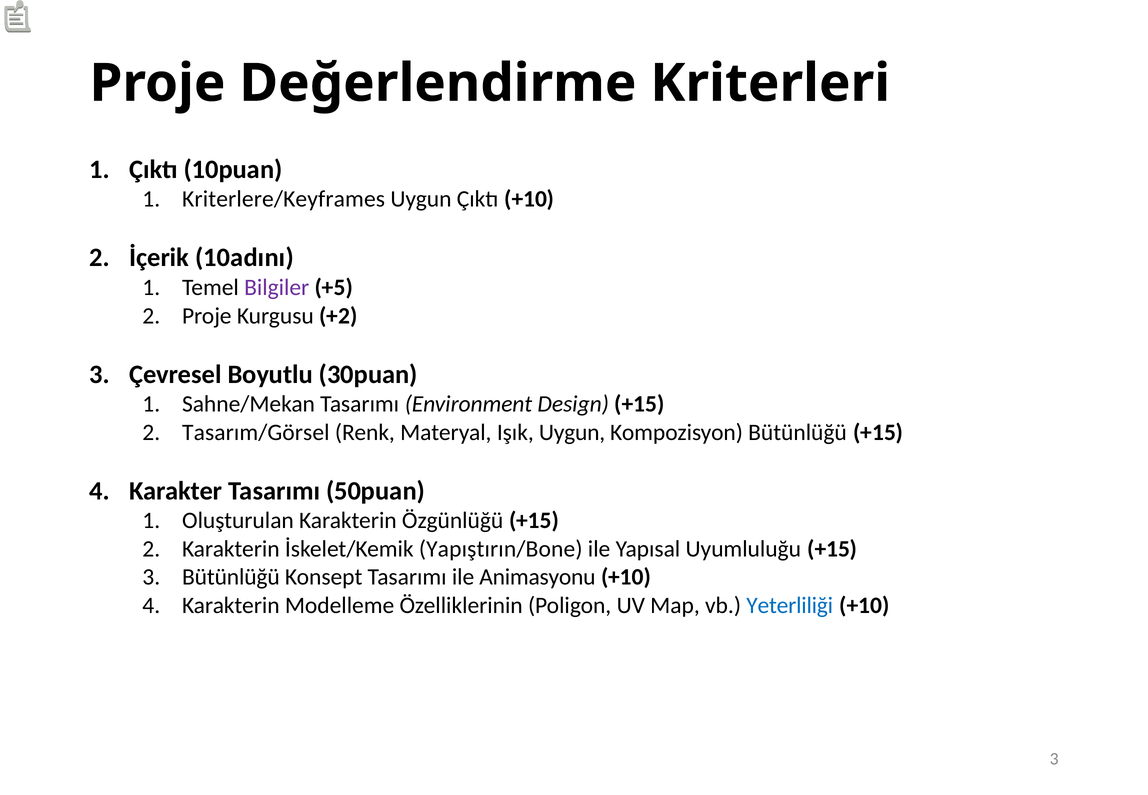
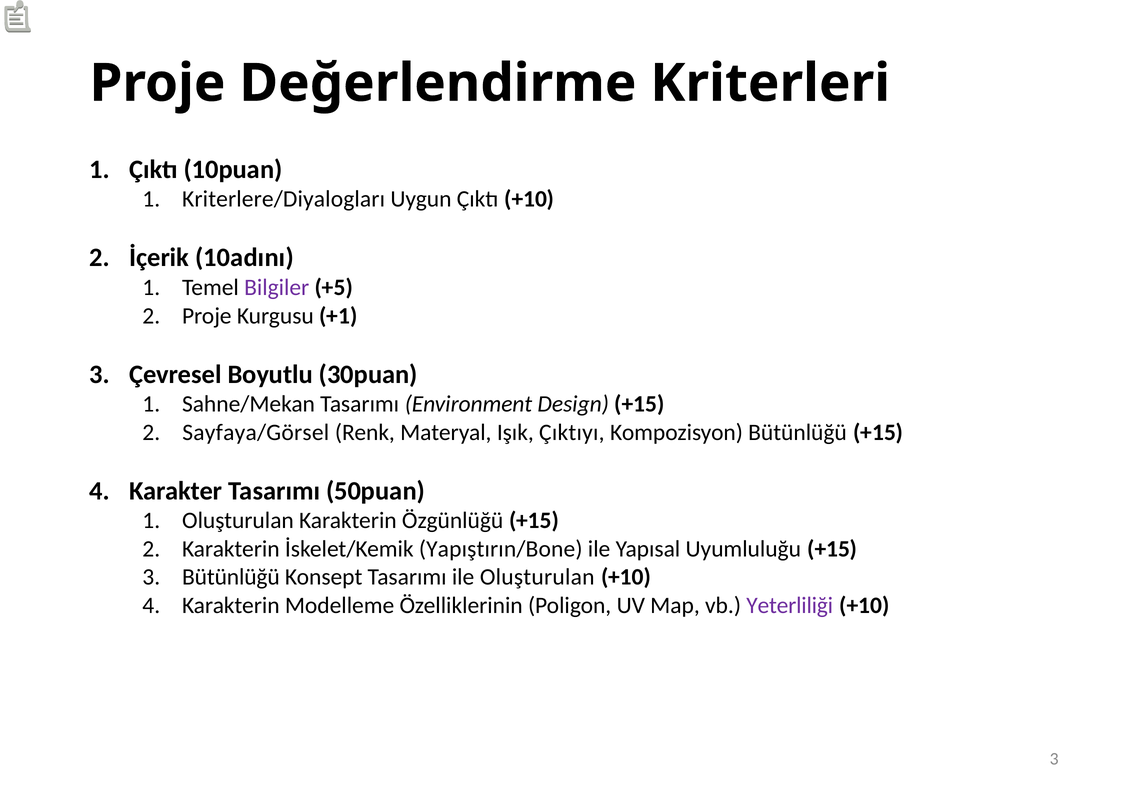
Kriterlere/Keyframes: Kriterlere/Keyframes -> Kriterlere/Diyalogları
+2: +2 -> +1
Tasarım/Görsel: Tasarım/Görsel -> Sayfaya/Görsel
Işık Uygun: Uygun -> Çıktıyı
ile Animasyonu: Animasyonu -> Oluşturulan
Yeterliliği colour: blue -> purple
